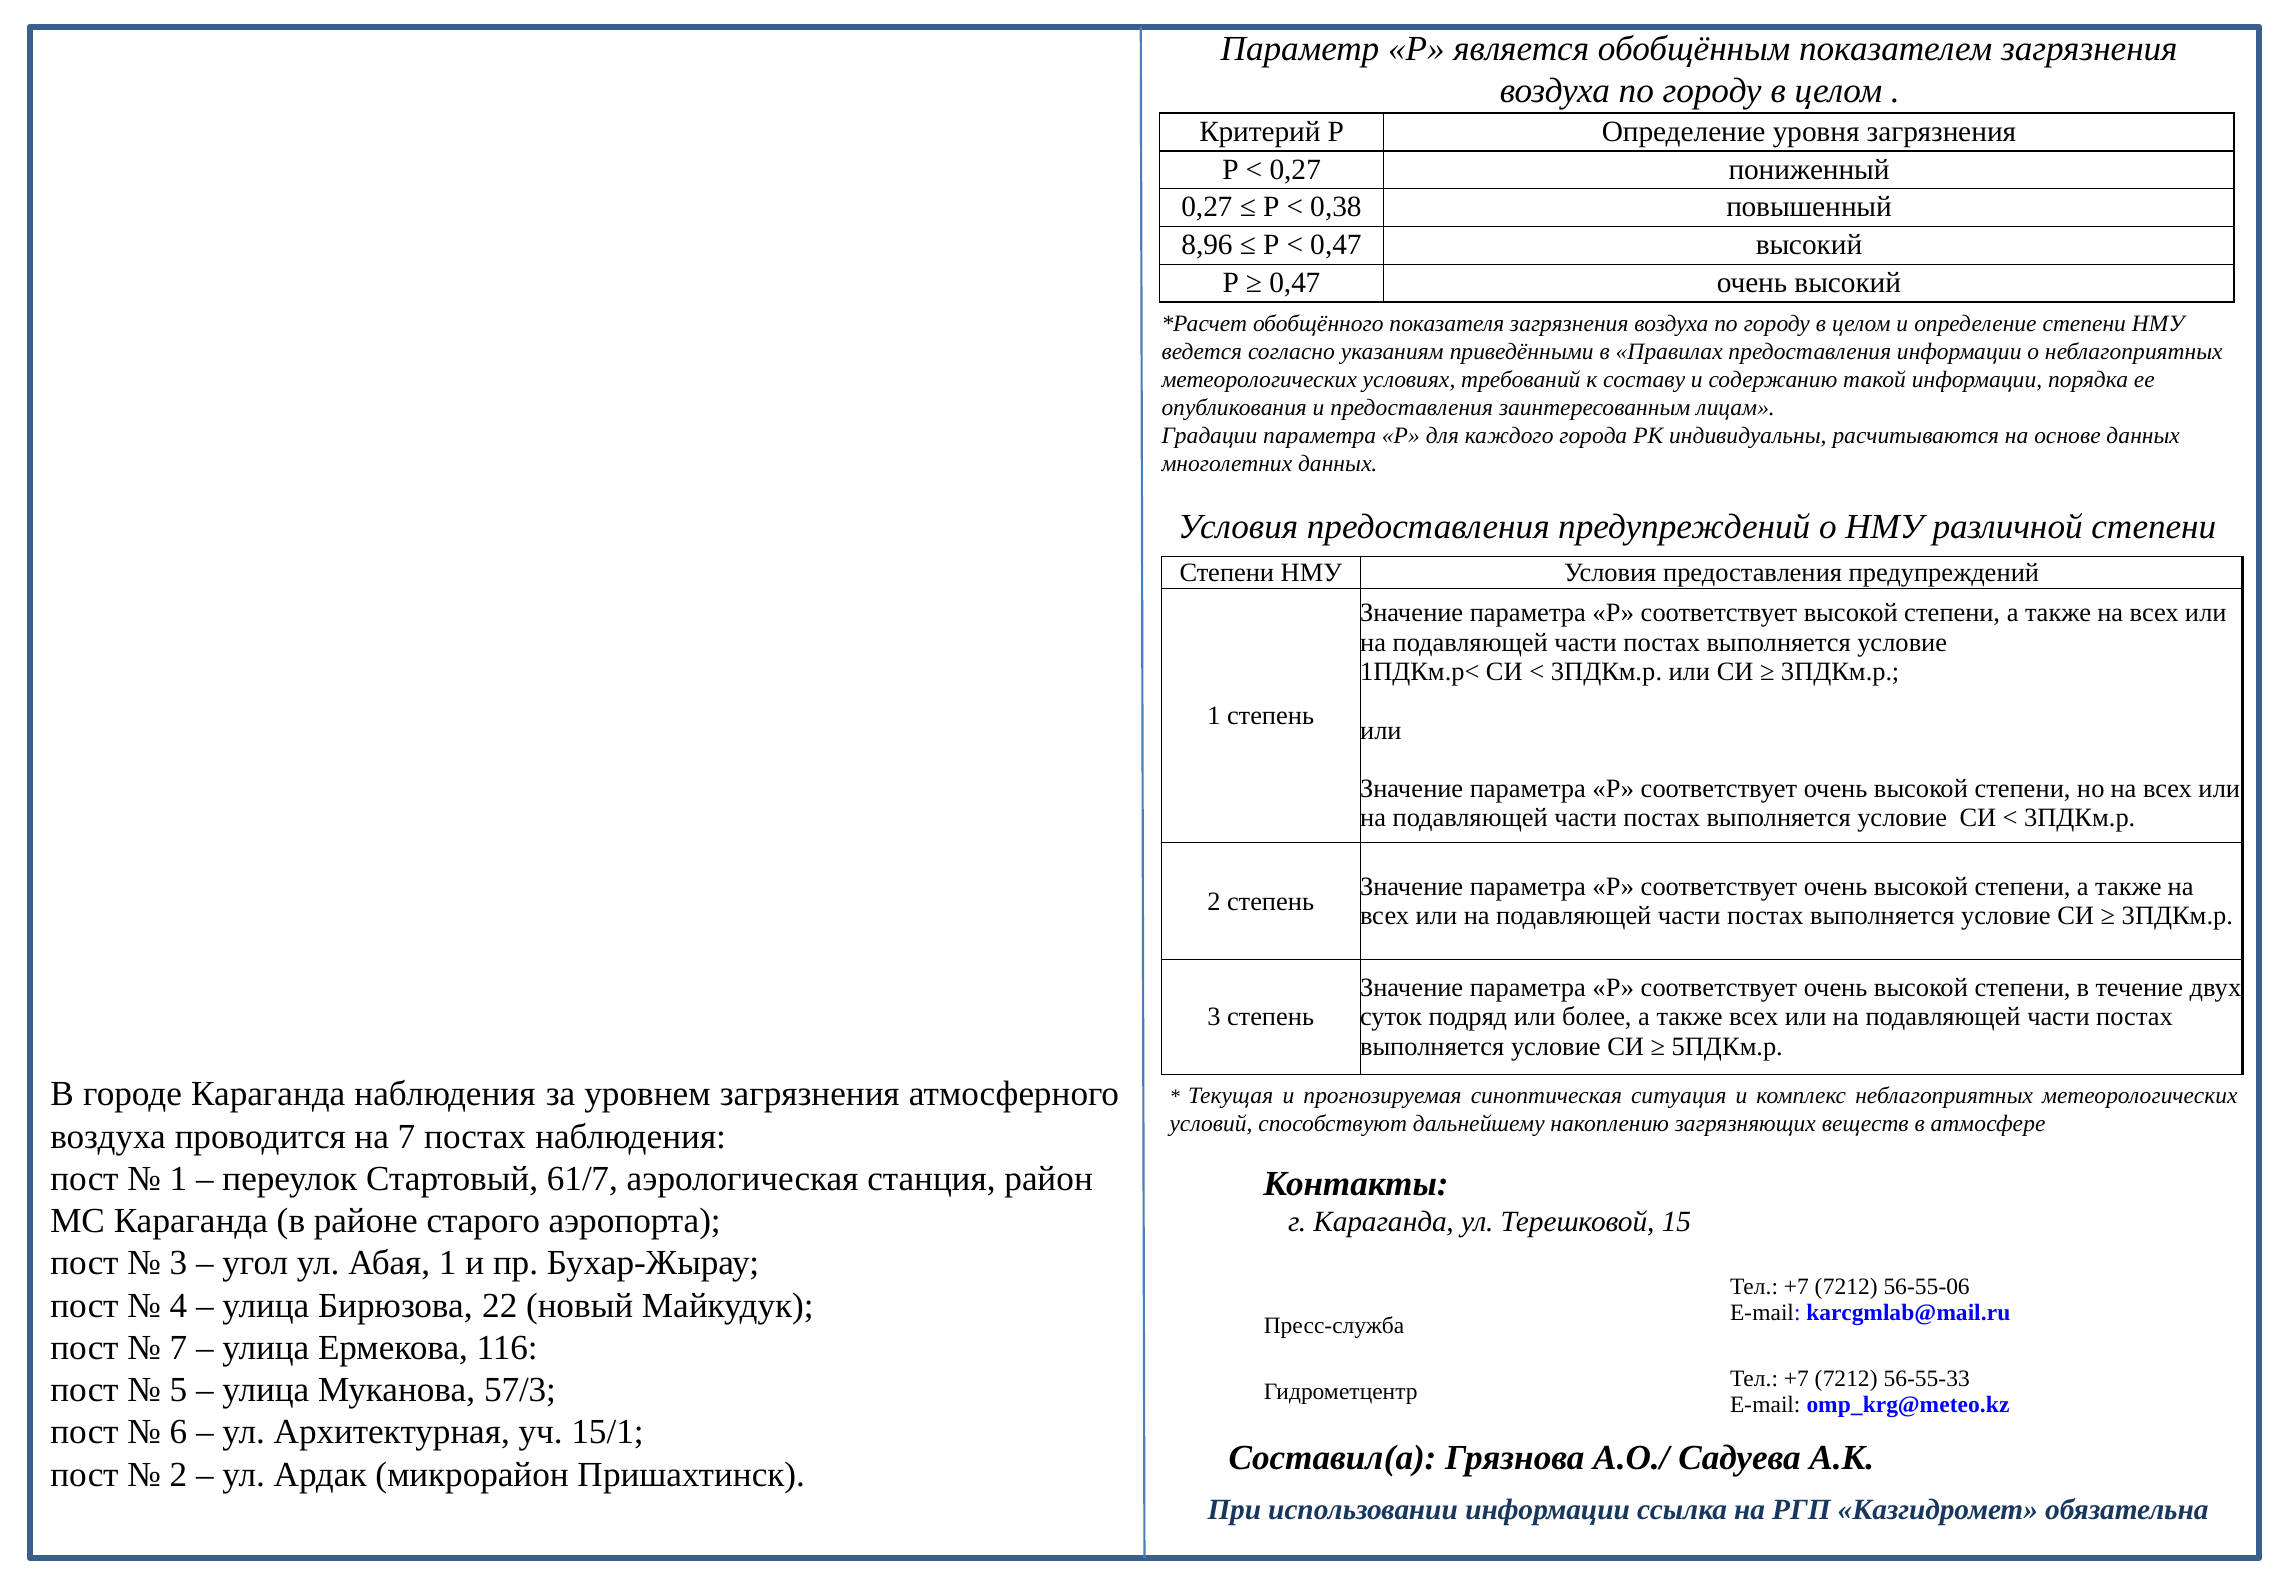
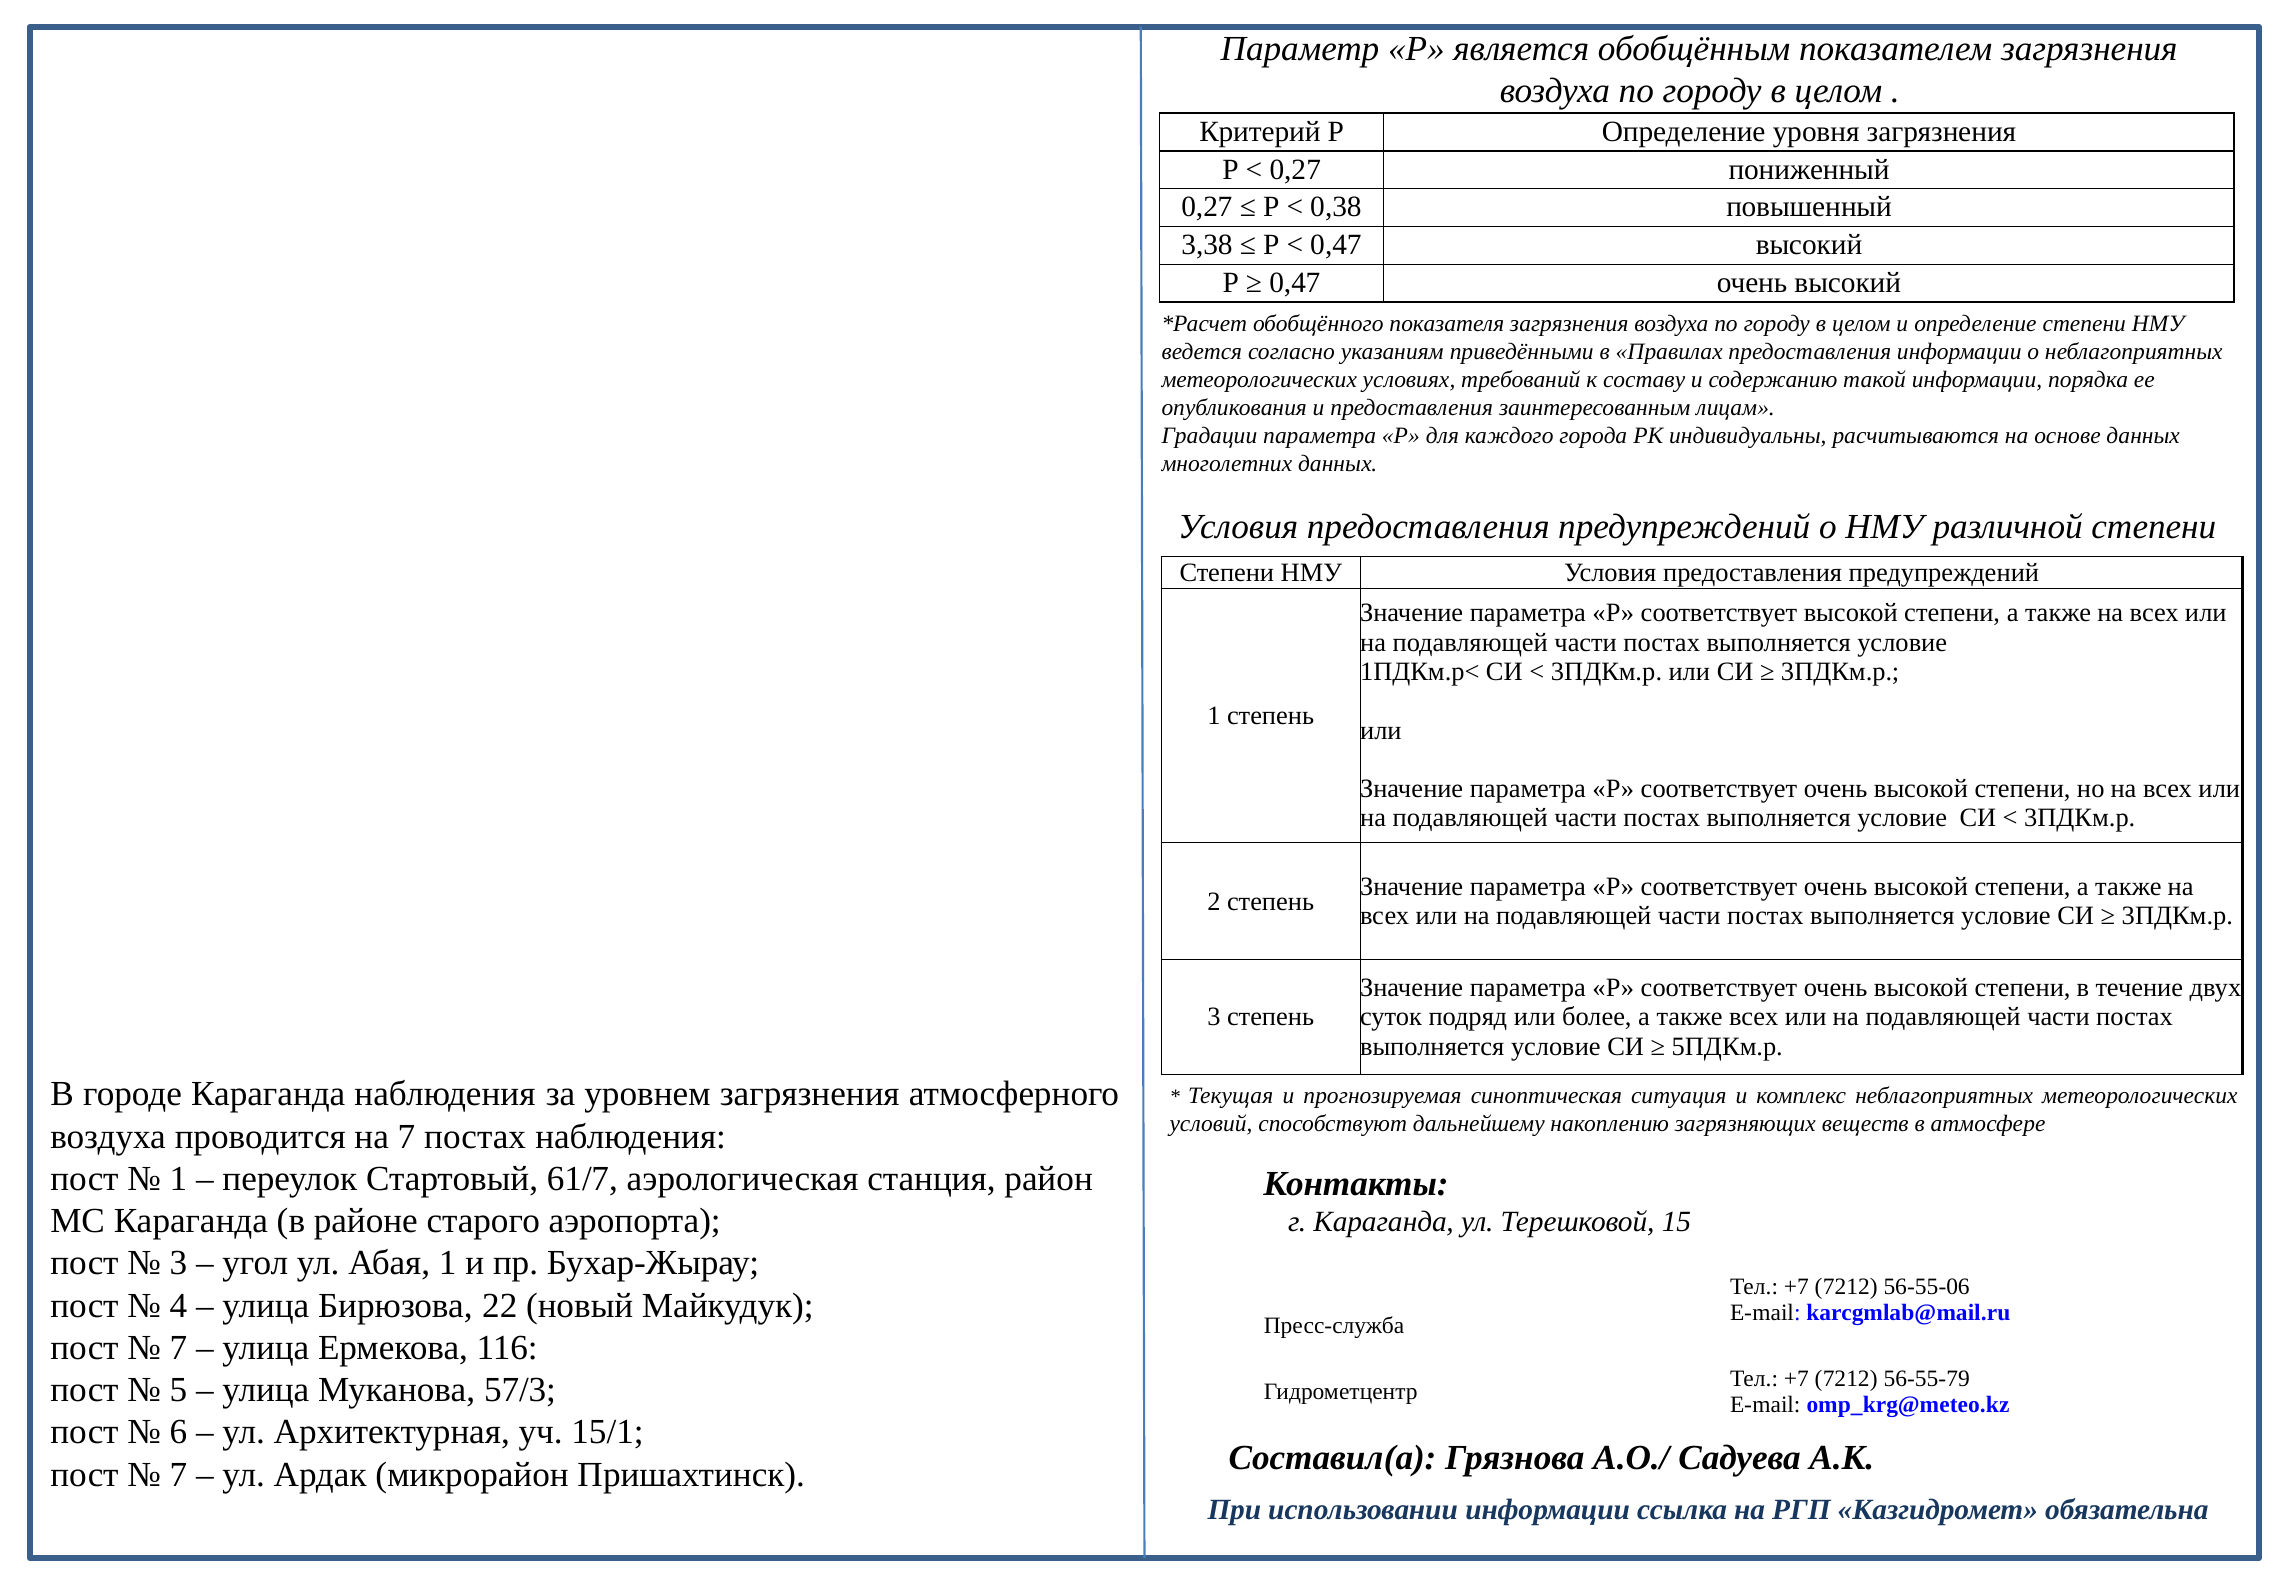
8,96: 8,96 -> 3,38
56-55-33: 56-55-33 -> 56-55-79
2 at (178, 1474): 2 -> 7
